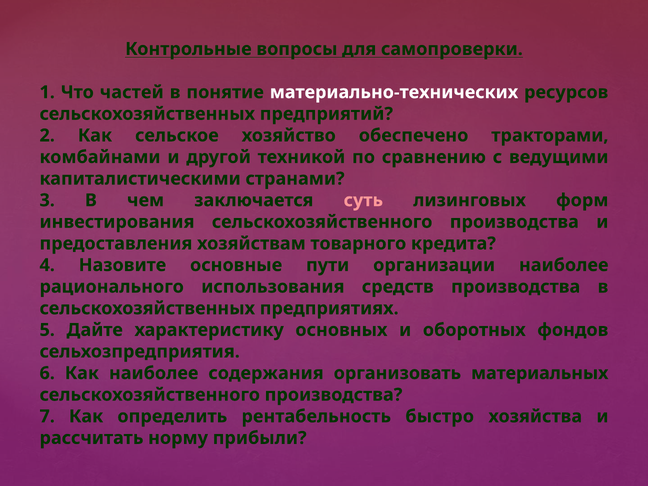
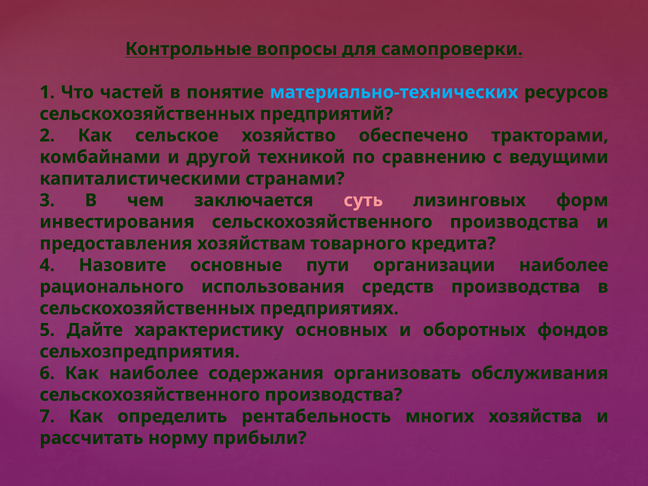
материально-технических colour: white -> light blue
материальных: материальных -> обслуживания
быстро: быстро -> многих
